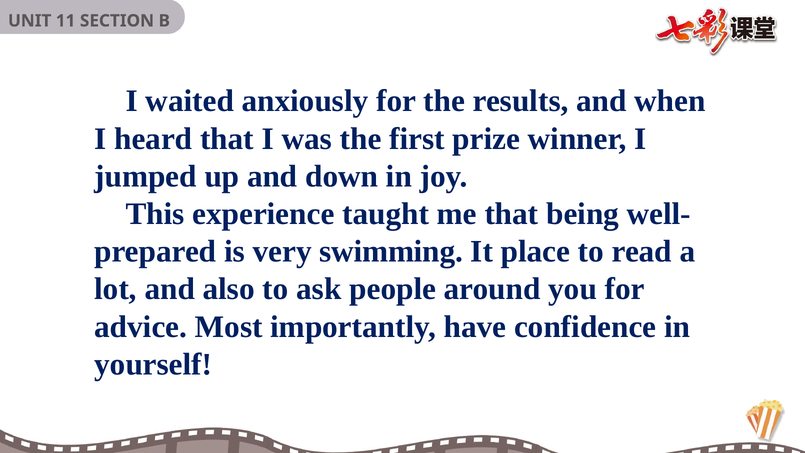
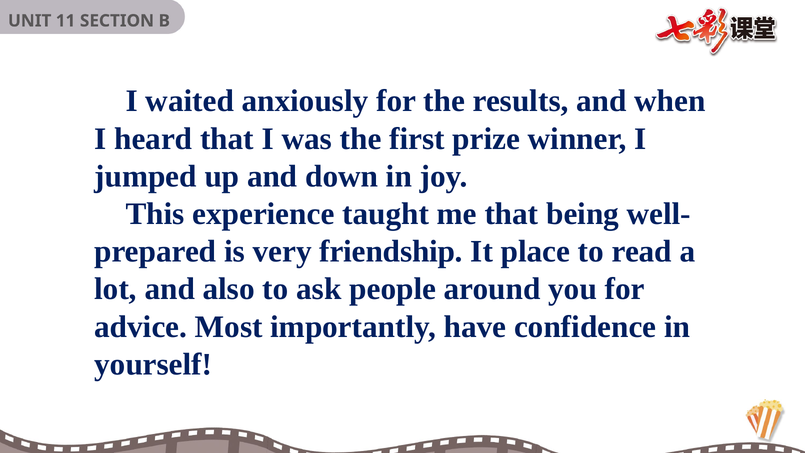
swimming: swimming -> friendship
